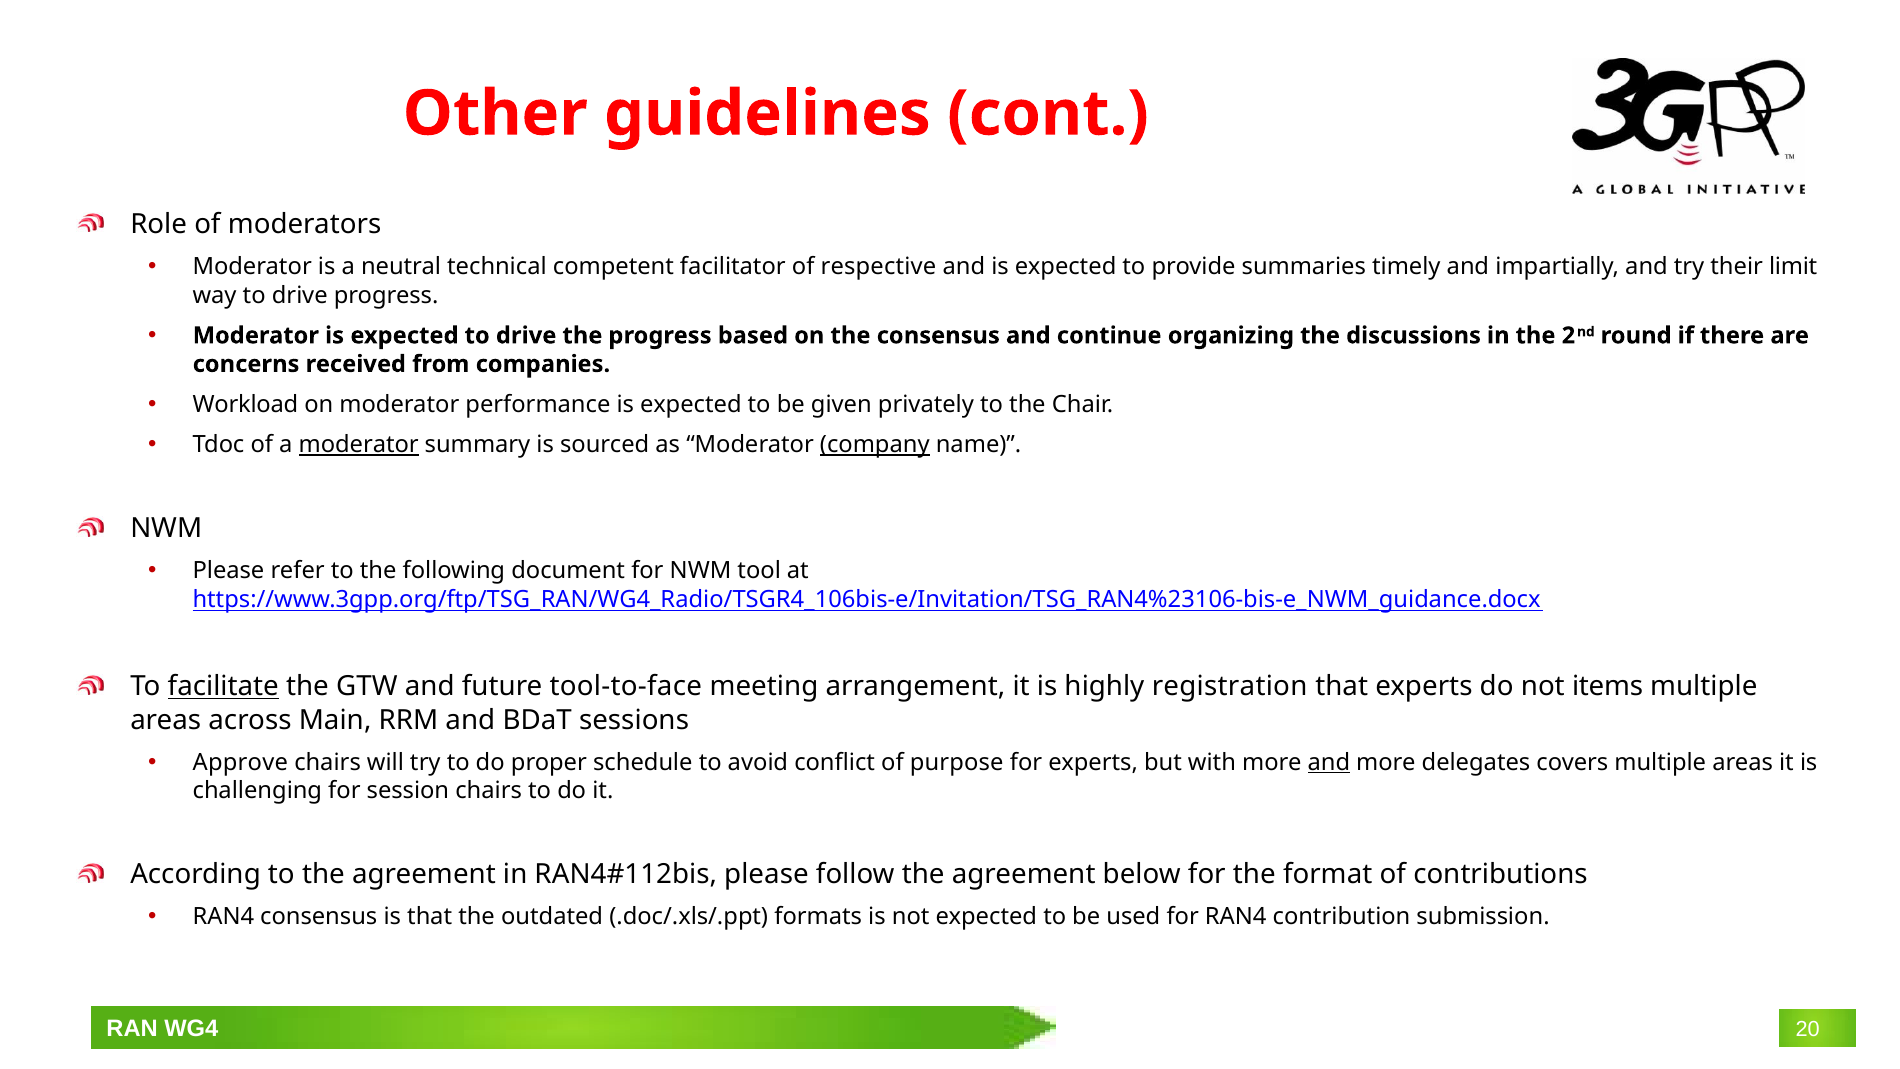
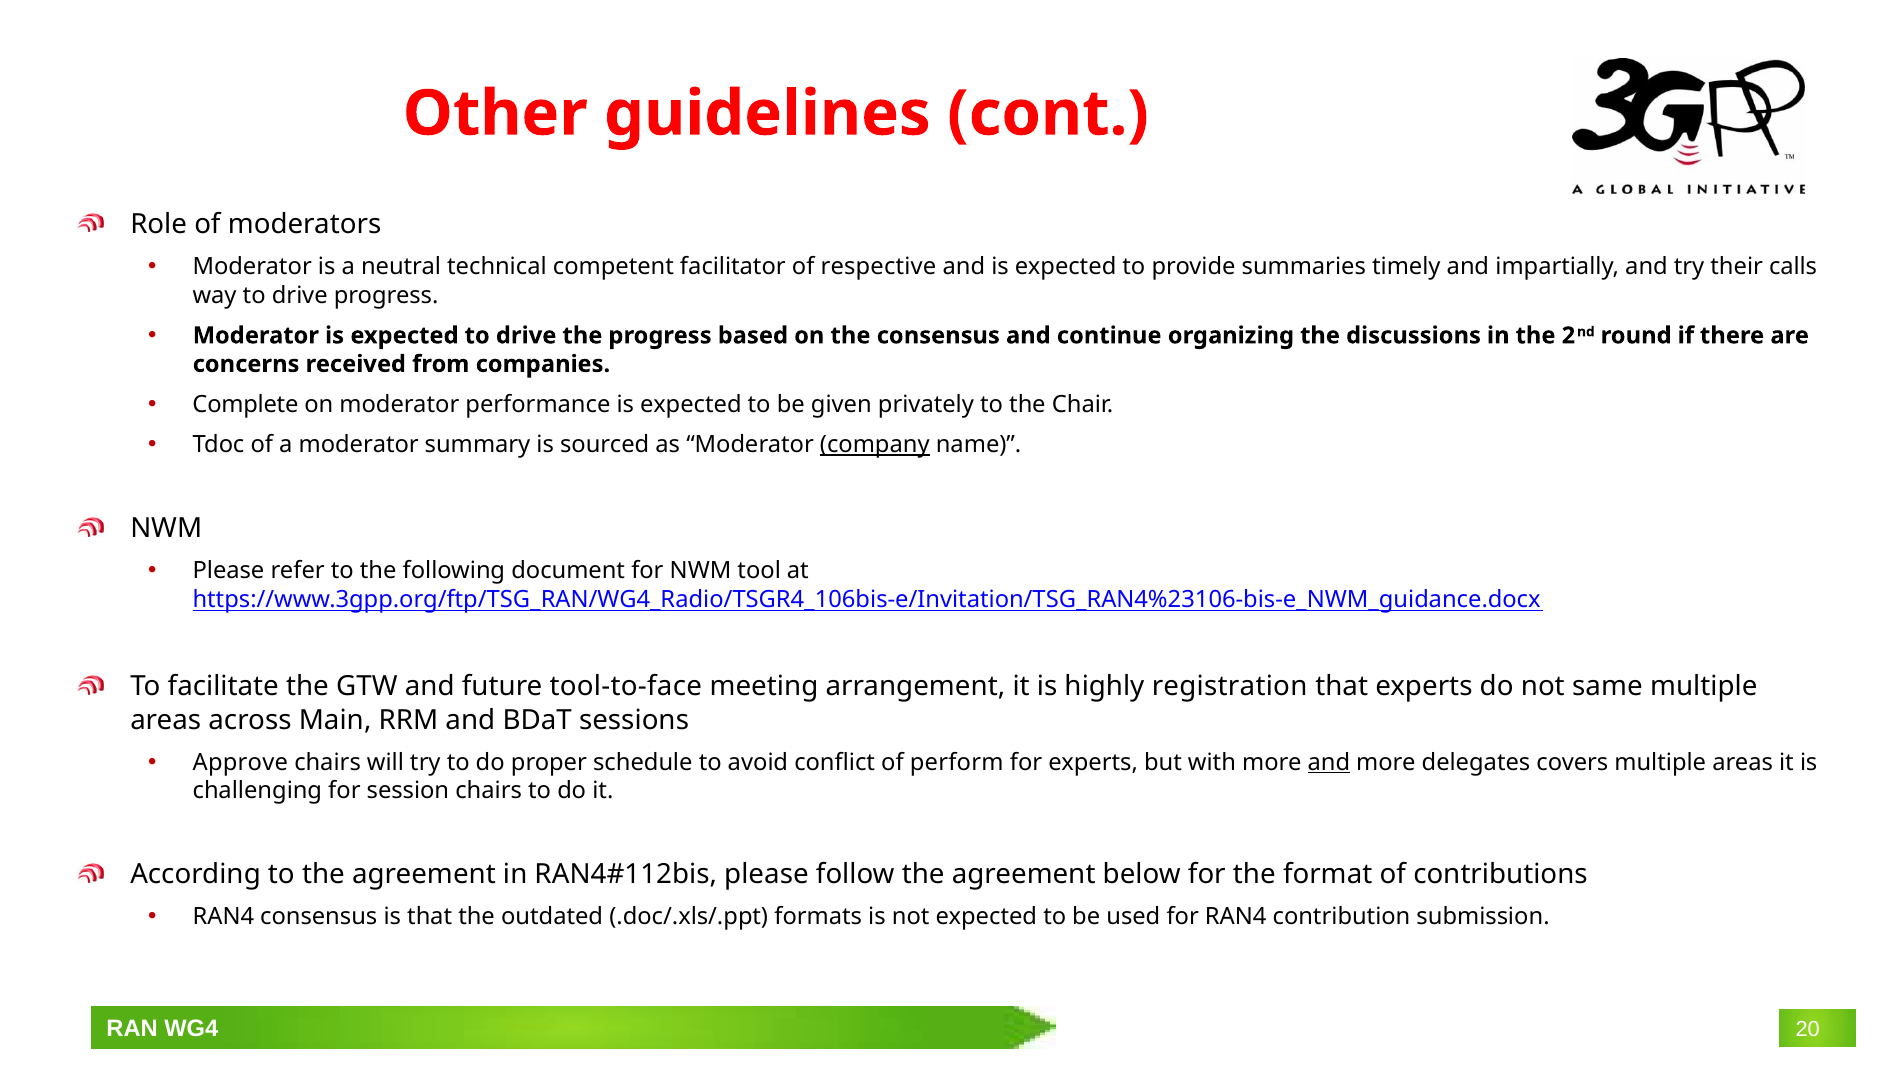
limit: limit -> calls
Workload: Workload -> Complete
moderator at (359, 445) underline: present -> none
facilitate underline: present -> none
items: items -> same
purpose: purpose -> perform
